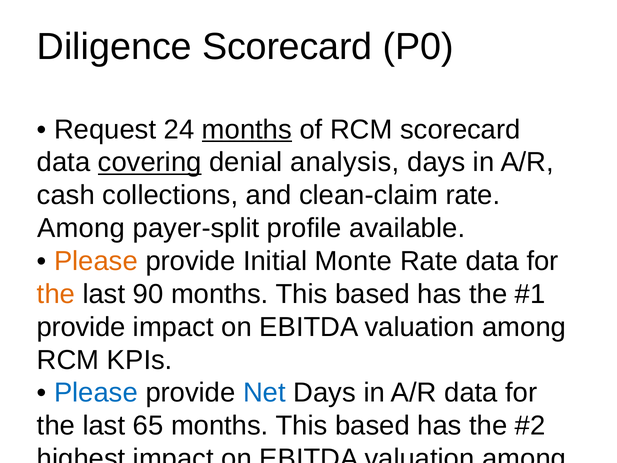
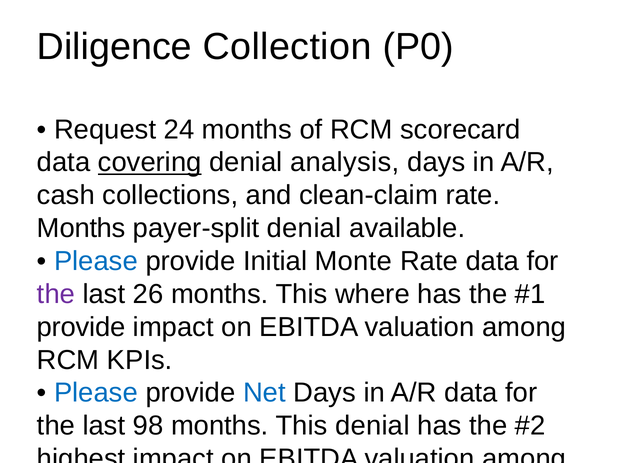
Diligence Scorecard: Scorecard -> Collection
months at (247, 129) underline: present -> none
Among at (81, 228): Among -> Months
payer-split profile: profile -> denial
Please at (96, 261) colour: orange -> blue
the at (56, 294) colour: orange -> purple
90: 90 -> 26
based at (372, 294): based -> where
65: 65 -> 98
based at (372, 426): based -> denial
